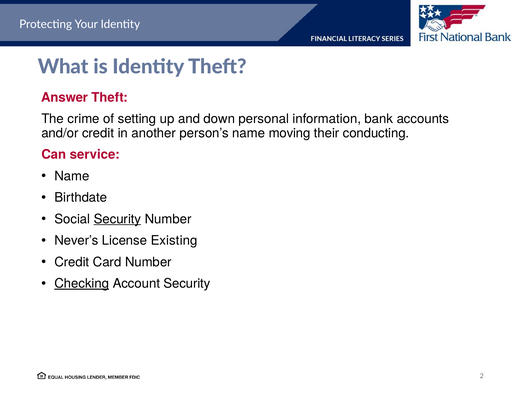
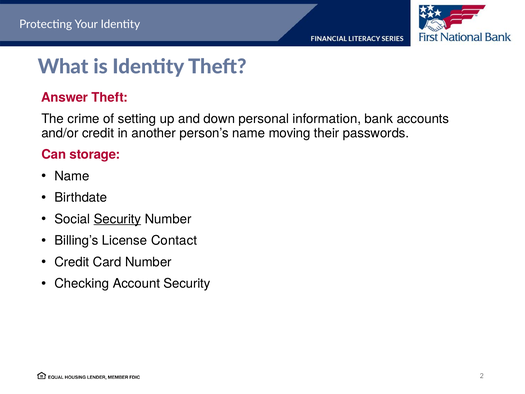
conducting: conducting -> passwords
service: service -> storage
Never’s: Never’s -> Billing’s
Existing: Existing -> Contact
Checking underline: present -> none
